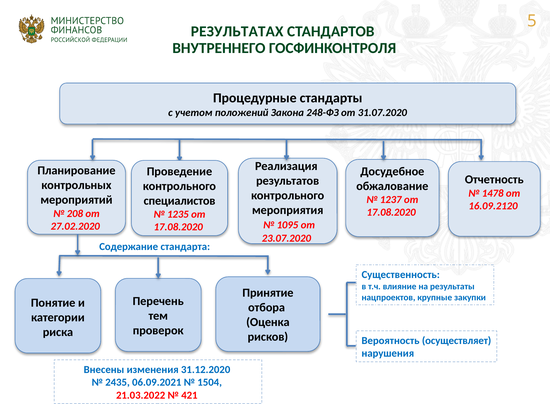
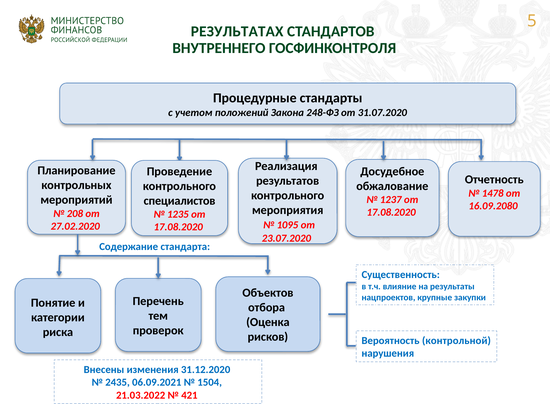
16.09.2120: 16.09.2120 -> 16.09.2080
Принятие: Принятие -> Объектов
осуществляет: осуществляет -> контрольной
